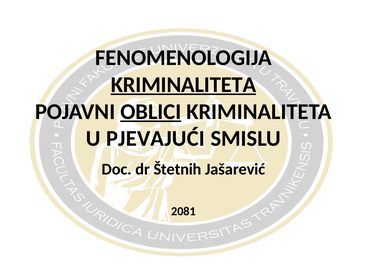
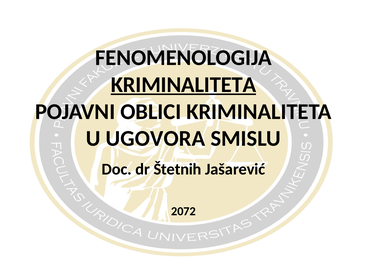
OBLICI underline: present -> none
PJEVAJUĆI: PJEVAJUĆI -> UGOVORA
2081: 2081 -> 2072
